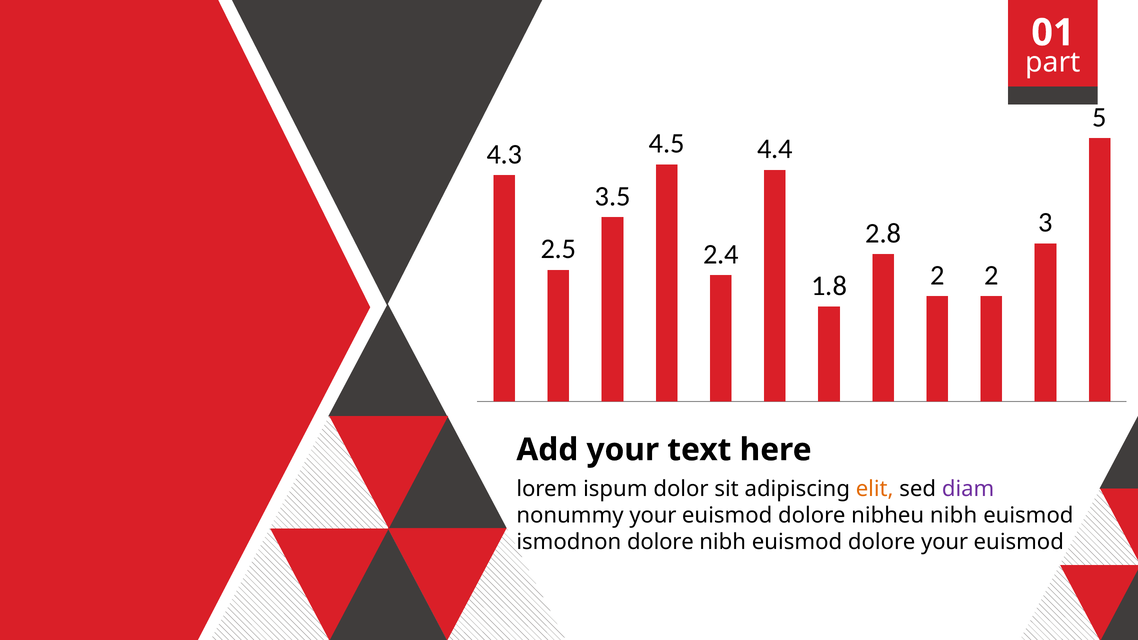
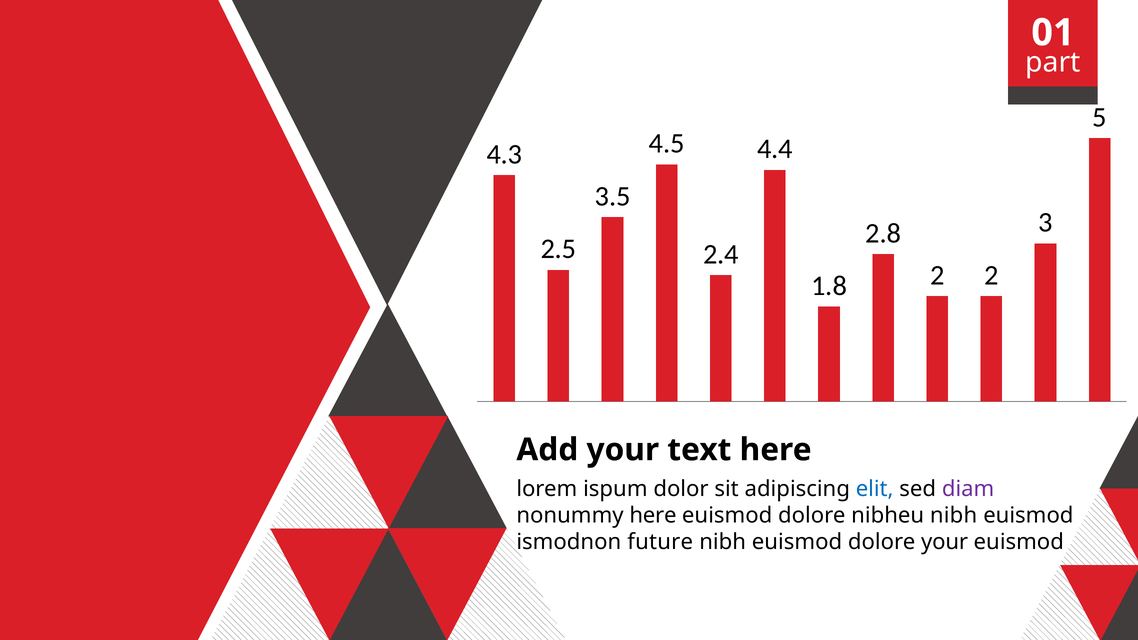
elit colour: orange -> blue
nonummy your: your -> here
ismodnon dolore: dolore -> future
